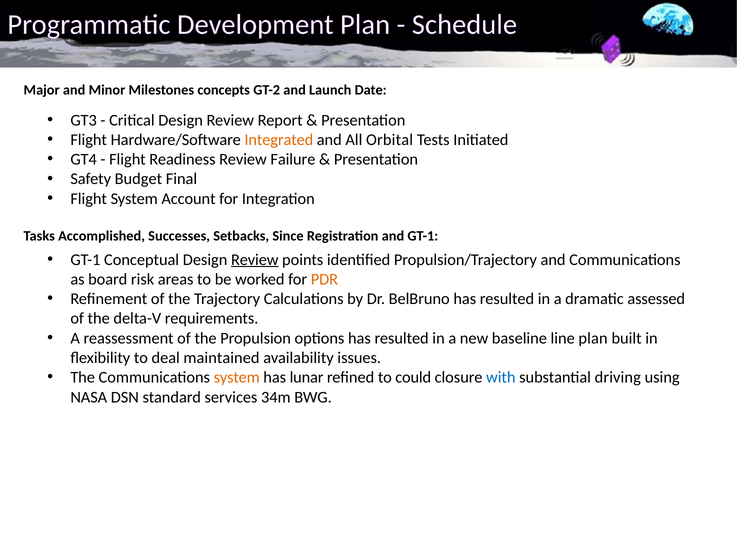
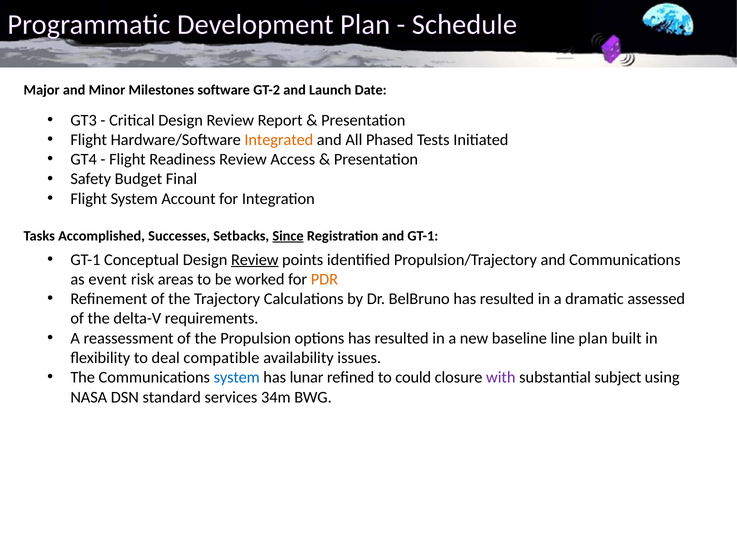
concepts: concepts -> software
Orbital: Orbital -> Phased
Failure: Failure -> Access
Since underline: none -> present
board: board -> event
maintained: maintained -> compatible
system at (237, 377) colour: orange -> blue
with colour: blue -> purple
driving: driving -> subject
